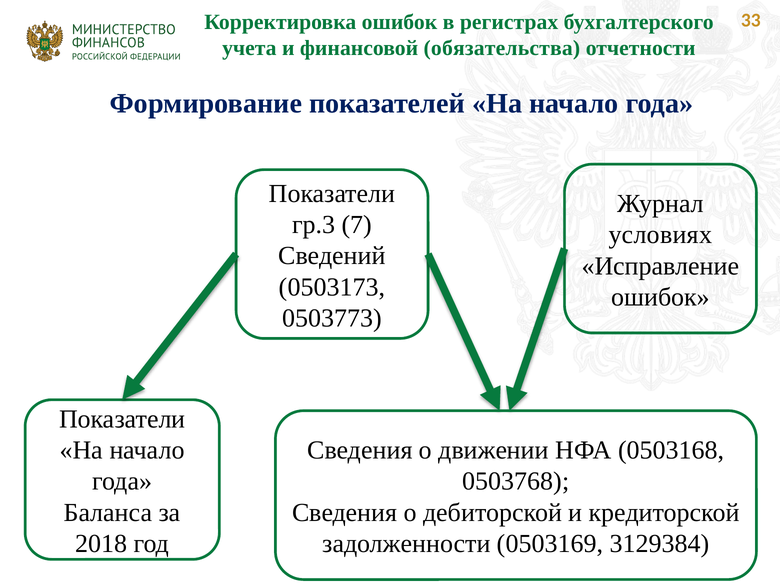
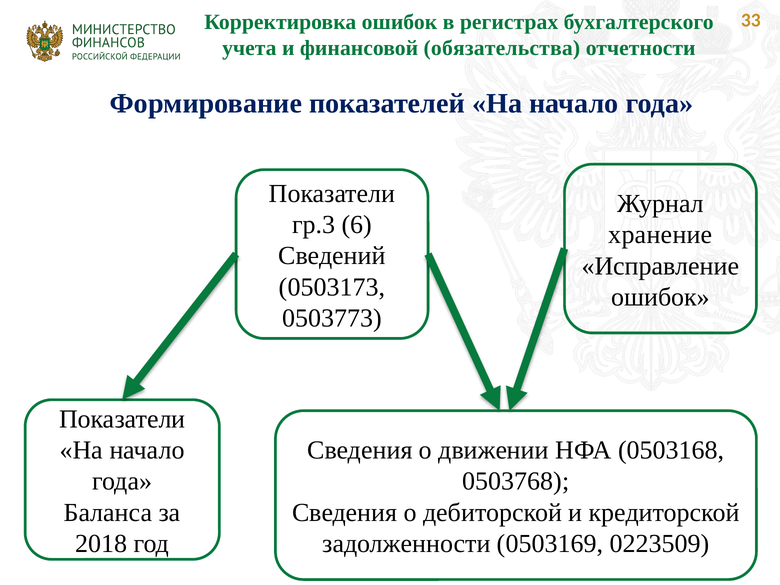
7: 7 -> 6
условиях: условиях -> хранение
3129384: 3129384 -> 0223509
